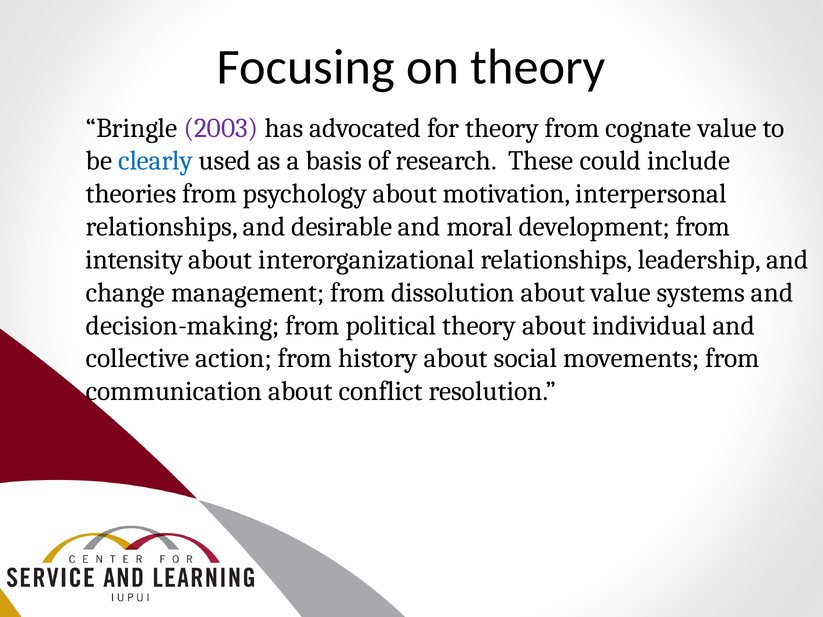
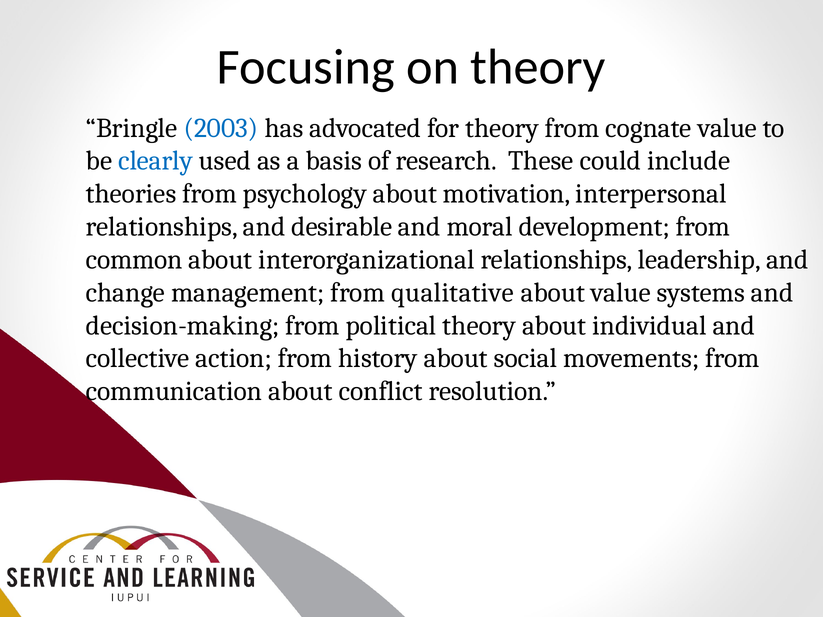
2003 colour: purple -> blue
intensity: intensity -> common
dissolution: dissolution -> qualitative
